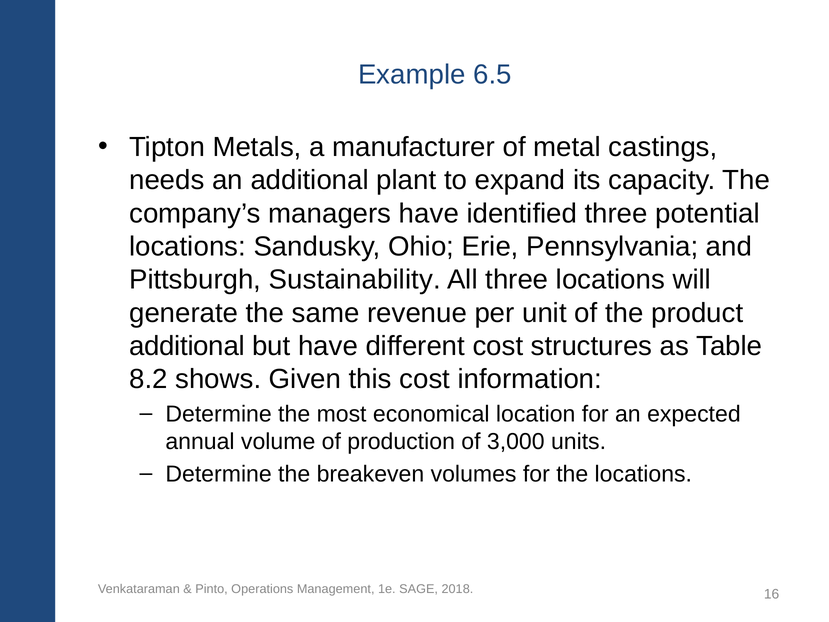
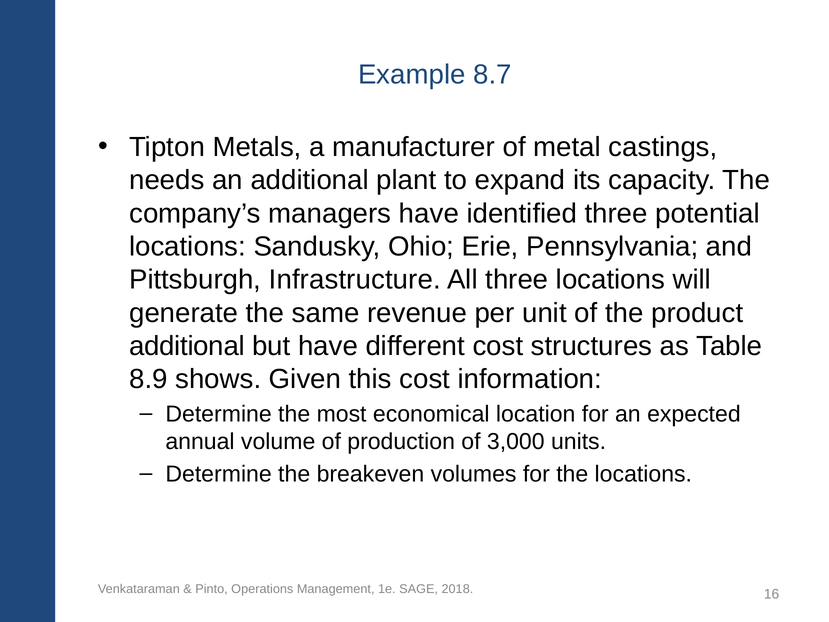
6.5: 6.5 -> 8.7
Sustainability: Sustainability -> Infrastructure
8.2: 8.2 -> 8.9
